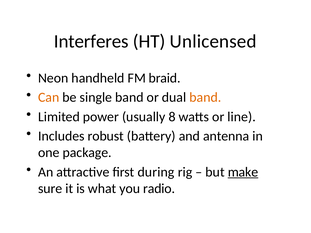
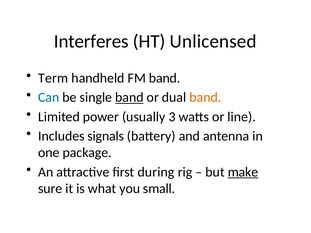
Neon: Neon -> Term
FM braid: braid -> band
Can colour: orange -> blue
band at (129, 98) underline: none -> present
8: 8 -> 3
robust: robust -> signals
radio: radio -> small
